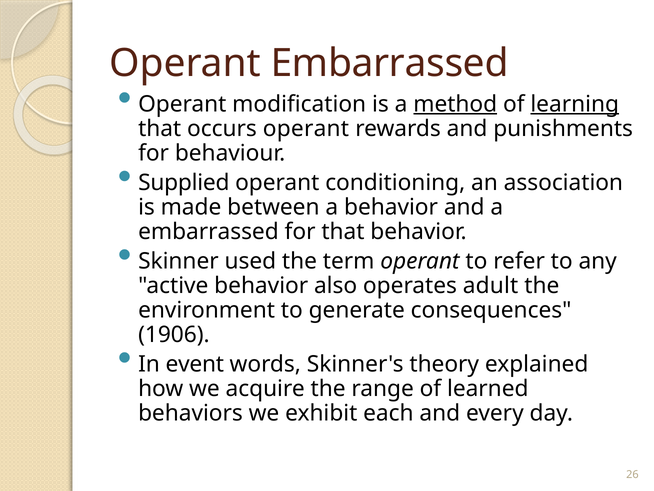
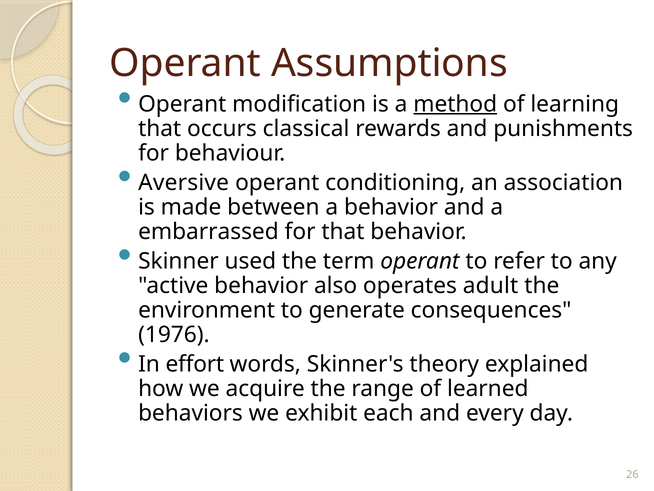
Operant Embarrassed: Embarrassed -> Assumptions
learning underline: present -> none
occurs operant: operant -> classical
Supplied: Supplied -> Aversive
1906: 1906 -> 1976
event: event -> effort
